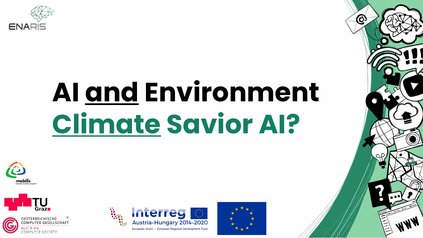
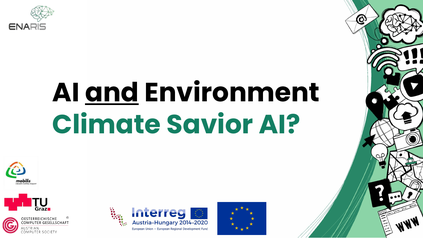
Climate underline: present -> none
